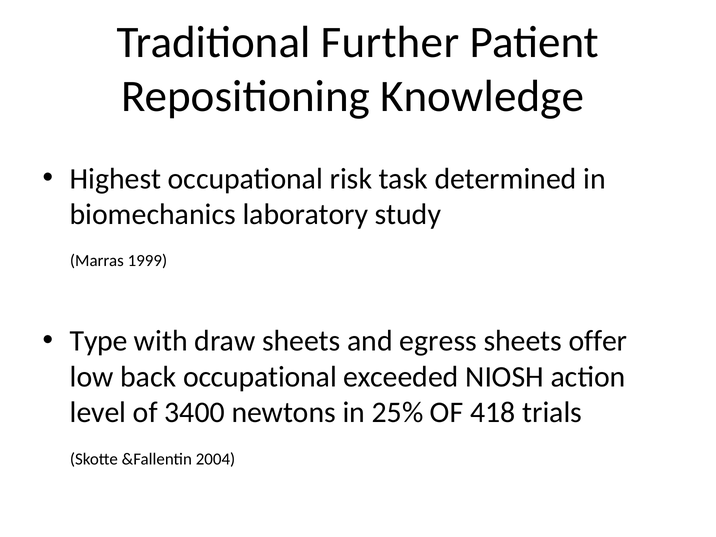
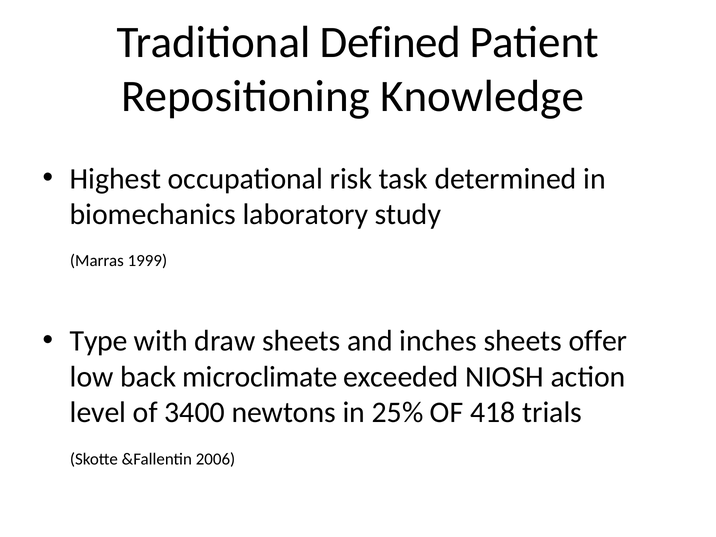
Further: Further -> Defined
egress: egress -> inches
back occupational: occupational -> microclimate
2004: 2004 -> 2006
